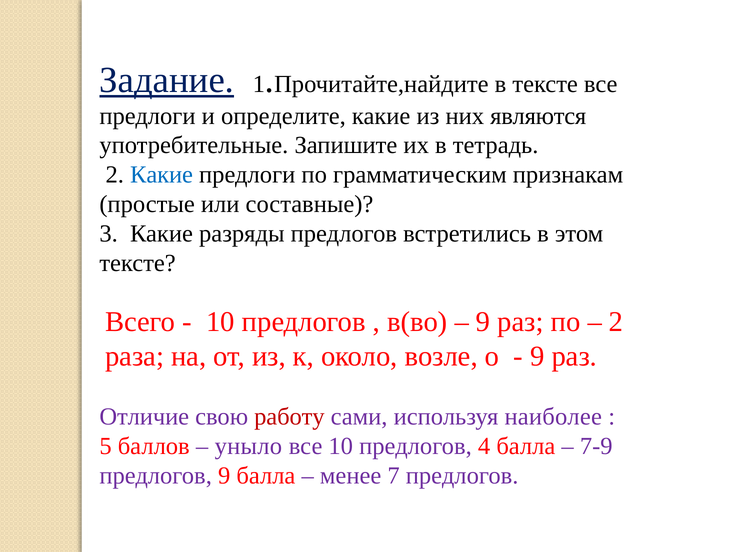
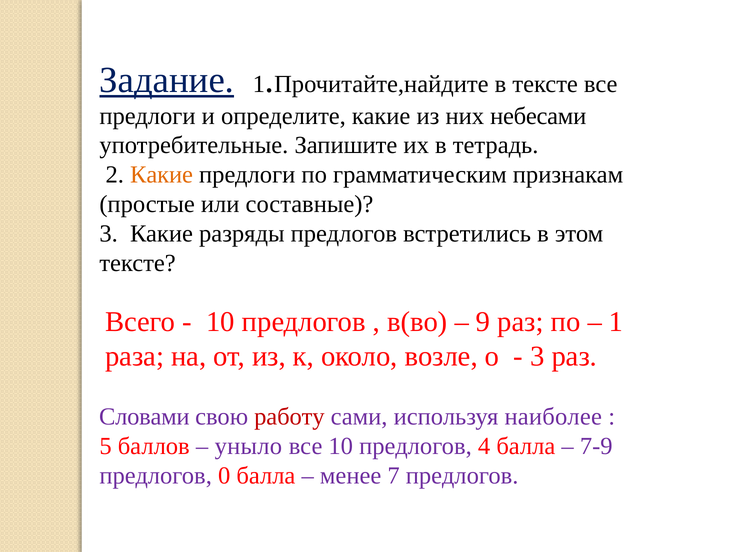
являются: являются -> небесами
Какие at (162, 175) colour: blue -> orange
2 at (616, 322): 2 -> 1
9 at (537, 357): 9 -> 3
Отличие: Отличие -> Словами
предлогов 9: 9 -> 0
